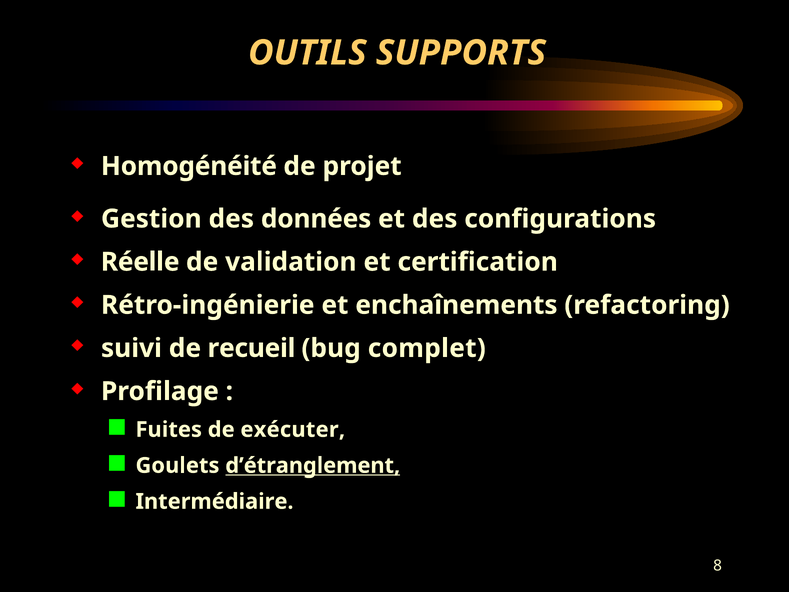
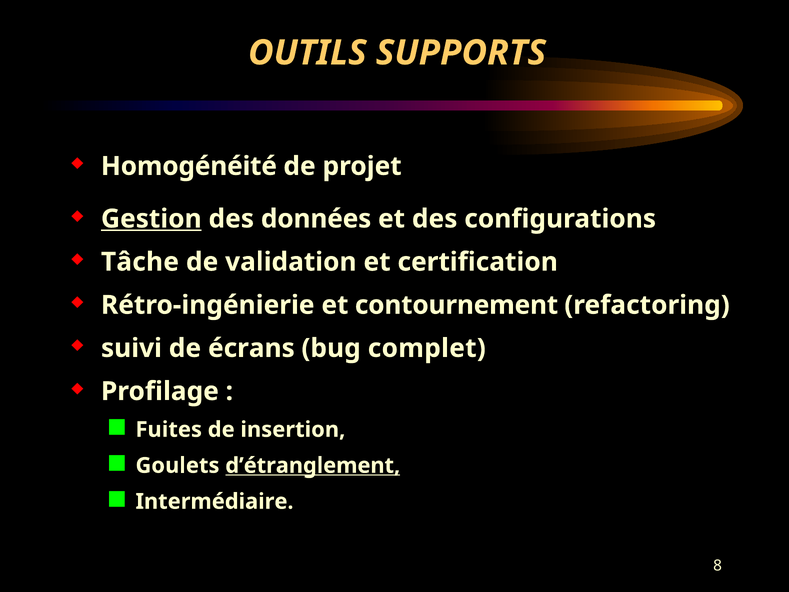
Gestion underline: none -> present
Réelle: Réelle -> Tâche
enchaînements: enchaînements -> contournement
recueil: recueil -> écrans
exécuter: exécuter -> insertion
